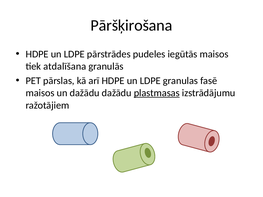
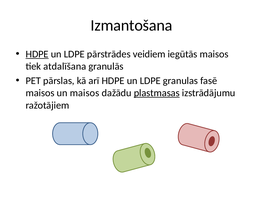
Pāršķirošana: Pāršķirošana -> Izmantošana
HDPE at (37, 54) underline: none -> present
pudeles: pudeles -> veidiem
un dažādu: dažādu -> maisos
